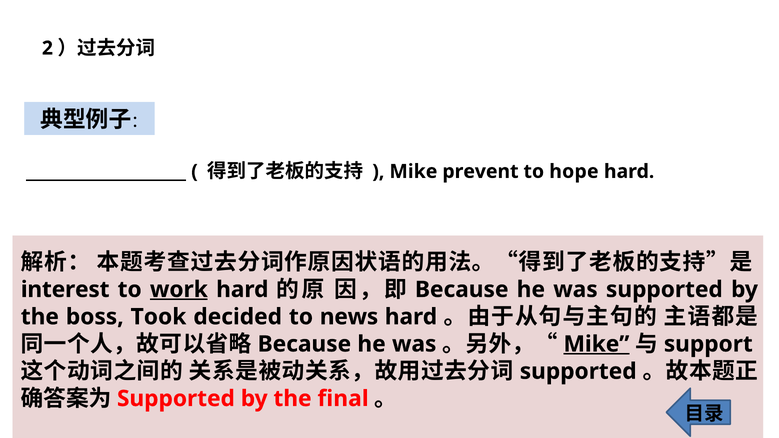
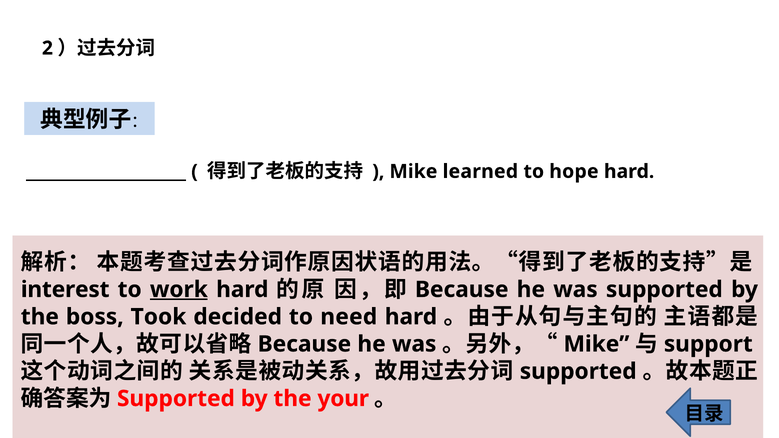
prevent: prevent -> learned
news: news -> need
Mike at (596, 344) underline: present -> none
final: final -> your
